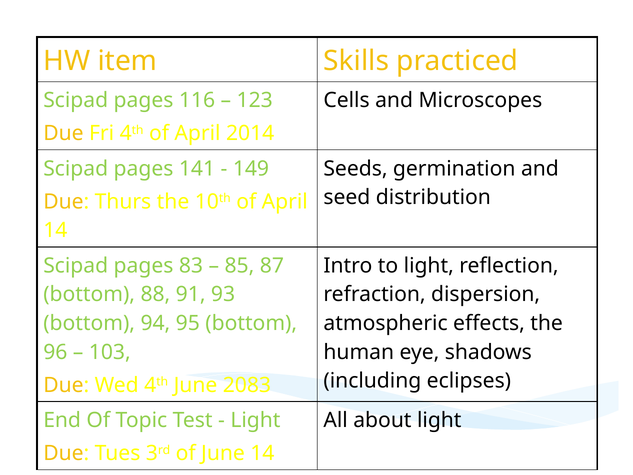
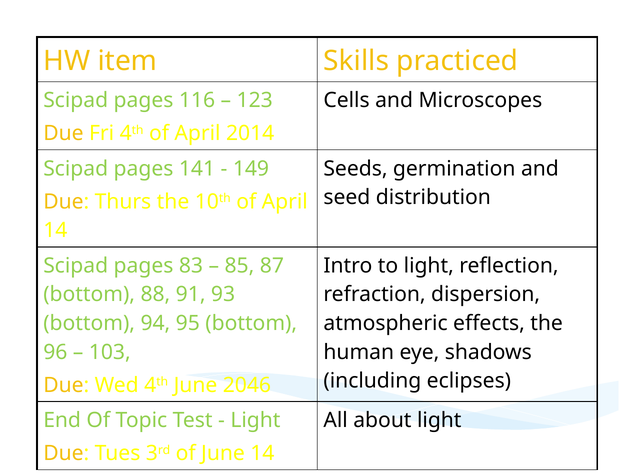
2083: 2083 -> 2046
